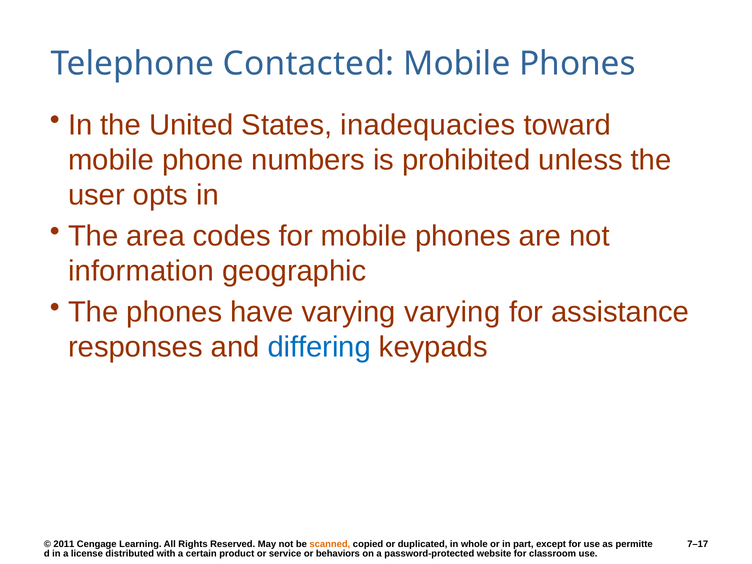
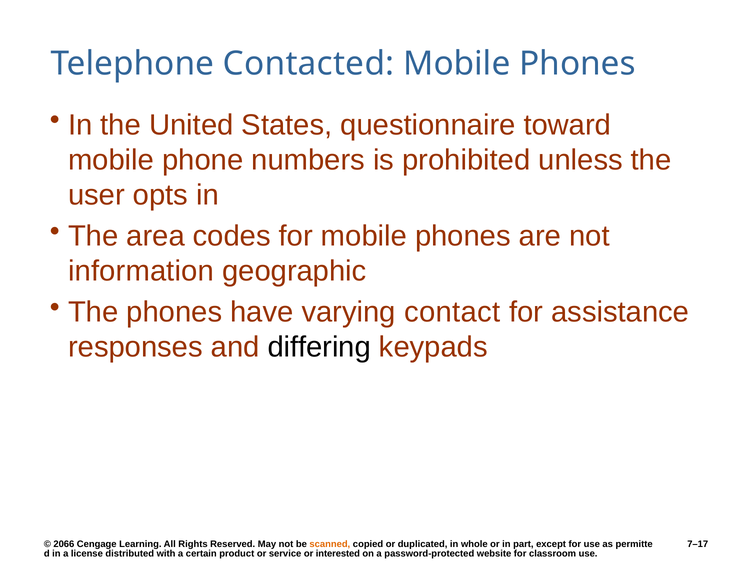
inadequacies: inadequacies -> questionnaire
varying varying: varying -> contact
differing colour: blue -> black
2011: 2011 -> 2066
behaviors: behaviors -> interested
